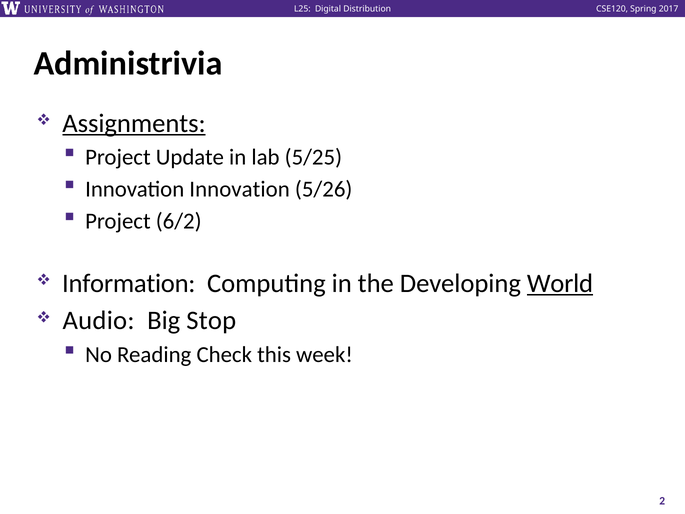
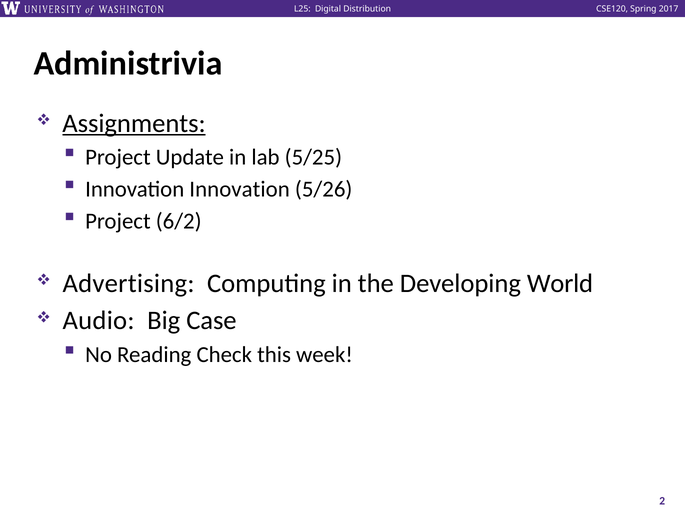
Information: Information -> Advertising
World underline: present -> none
Stop: Stop -> Case
